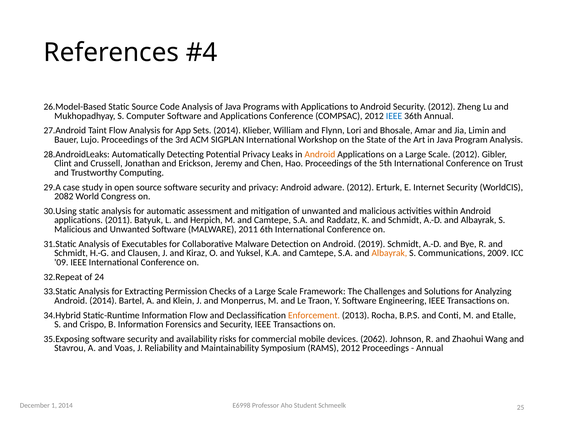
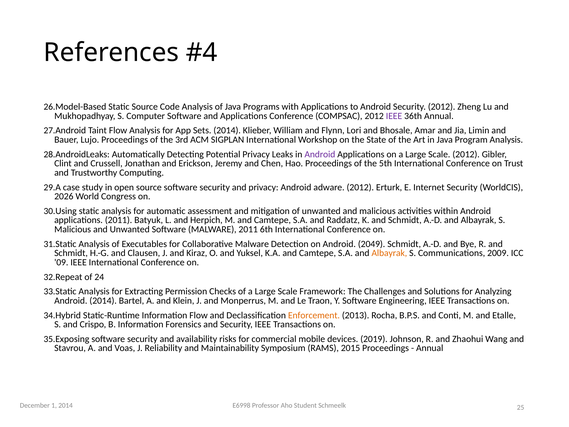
IEEE at (394, 116) colour: blue -> purple
Android at (320, 154) colour: orange -> purple
2082: 2082 -> 2026
2019: 2019 -> 2049
2062: 2062 -> 2019
RAMS 2012: 2012 -> 2015
